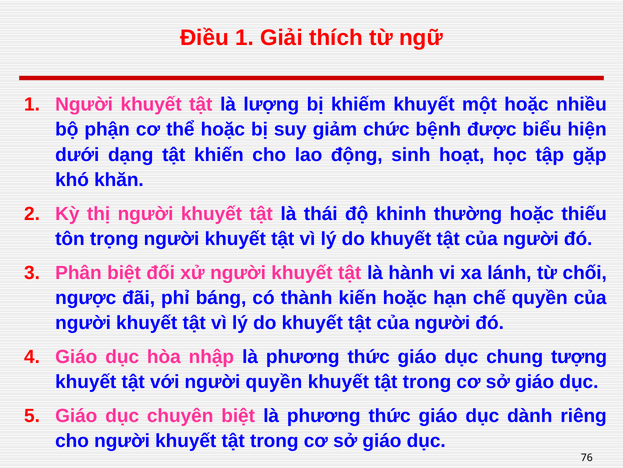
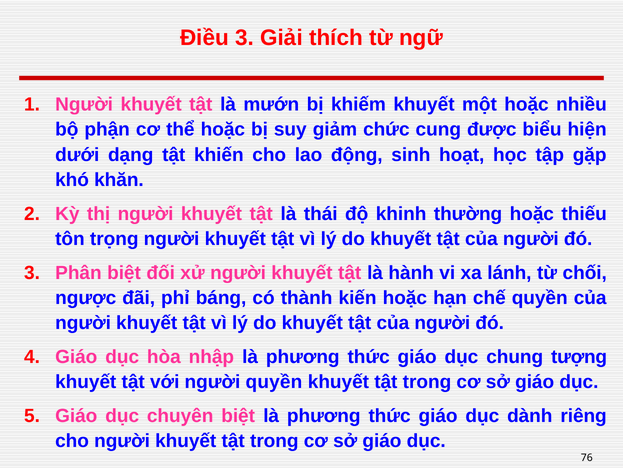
Điều 1: 1 -> 3
lượng: lượng -> mướn
bệnh: bệnh -> cung
